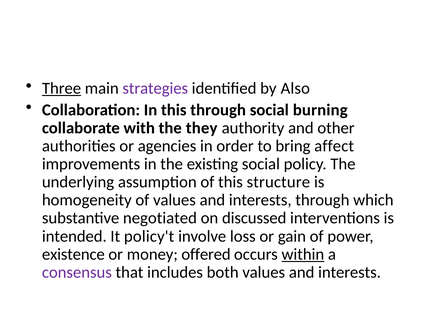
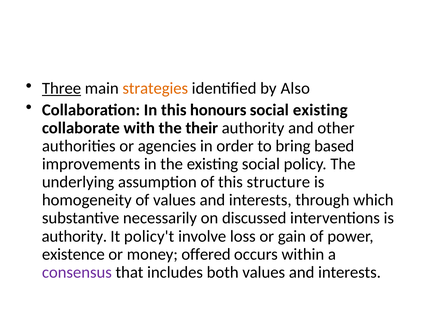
strategies colour: purple -> orange
this through: through -> honours
social burning: burning -> existing
they: they -> their
affect: affect -> based
negotiated: negotiated -> necessarily
intended at (74, 237): intended -> authority
within underline: present -> none
